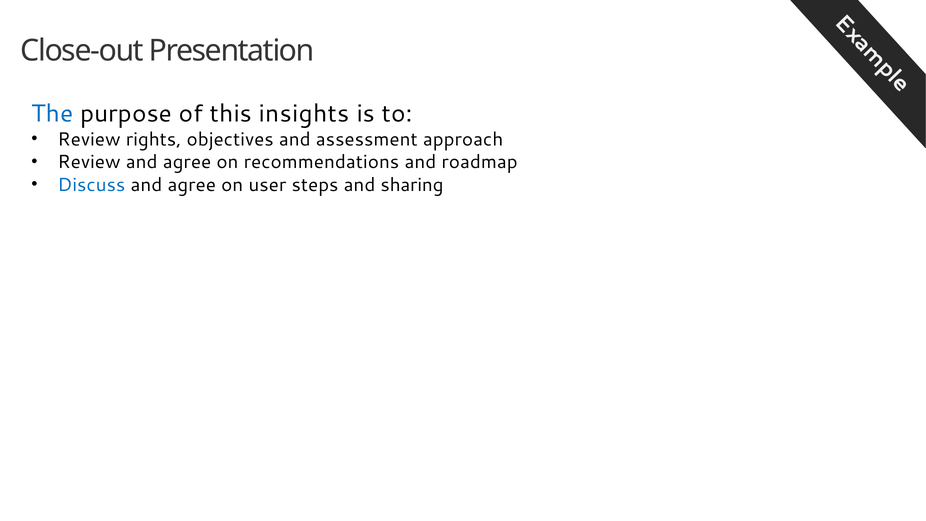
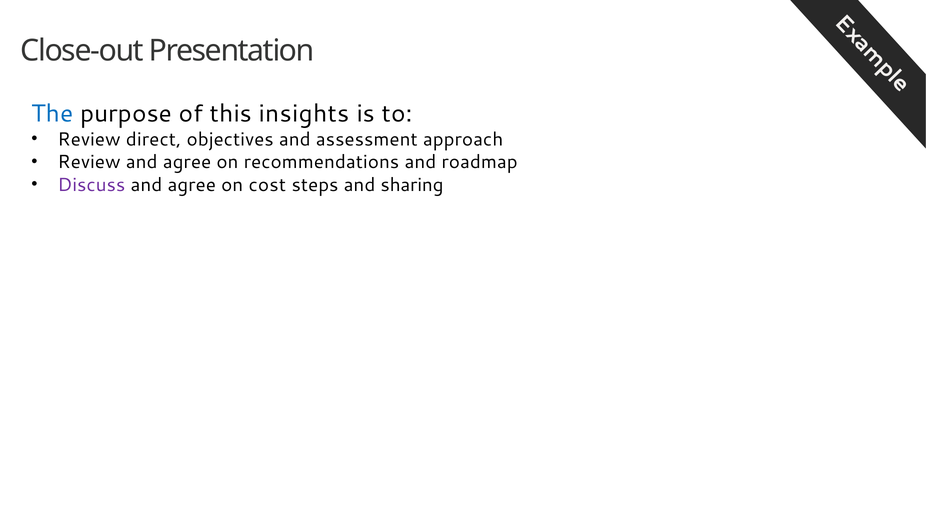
rights: rights -> direct
Discuss colour: blue -> purple
user: user -> cost
